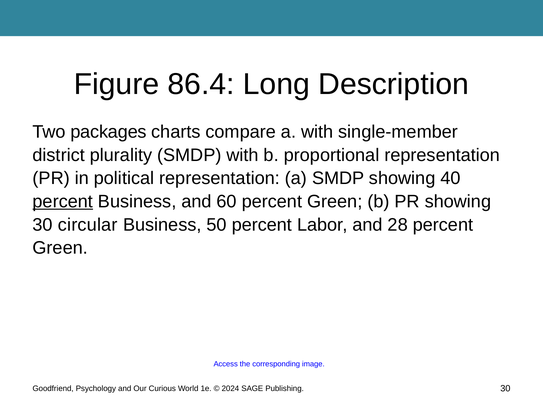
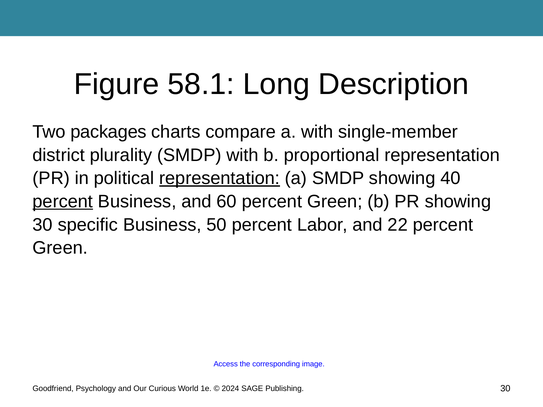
86.4: 86.4 -> 58.1
representation at (220, 178) underline: none -> present
circular: circular -> specific
28: 28 -> 22
